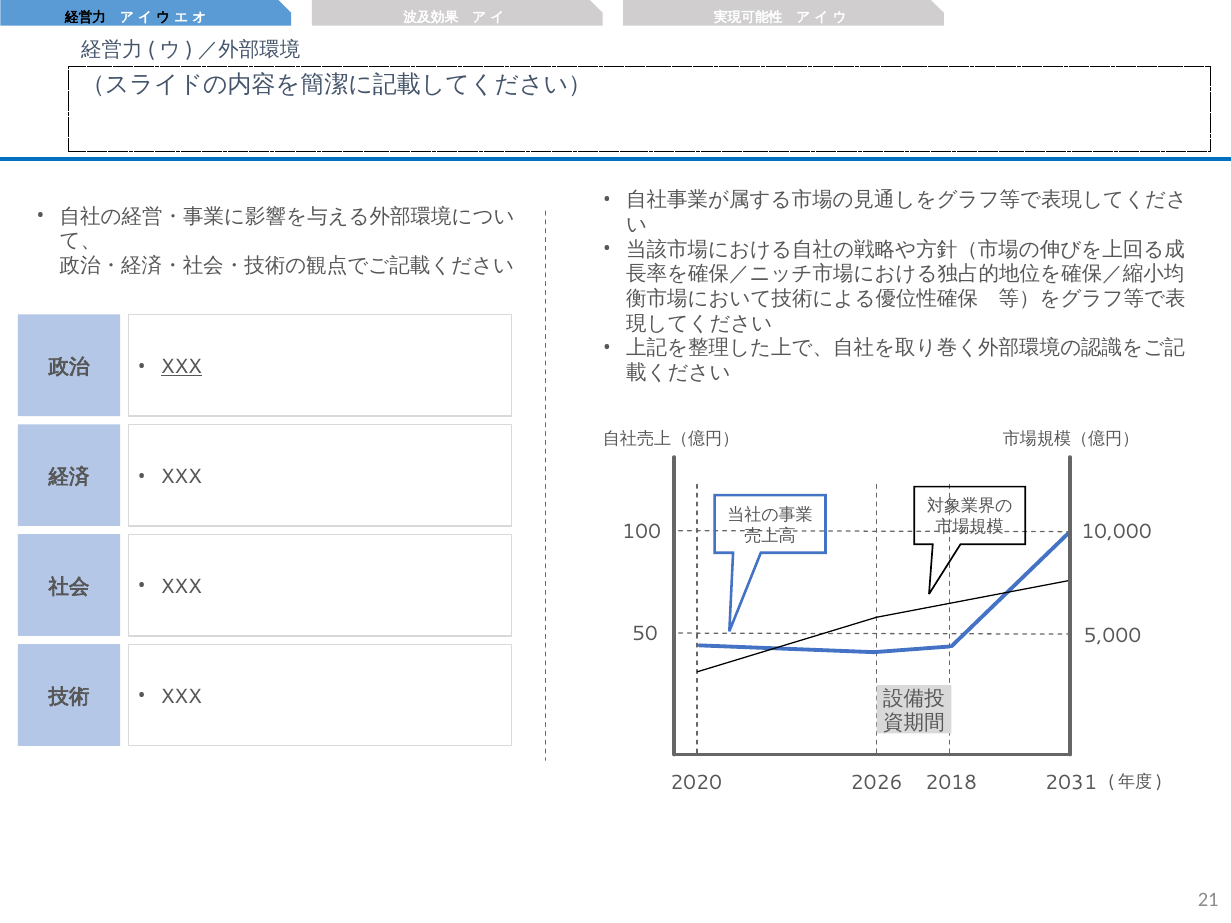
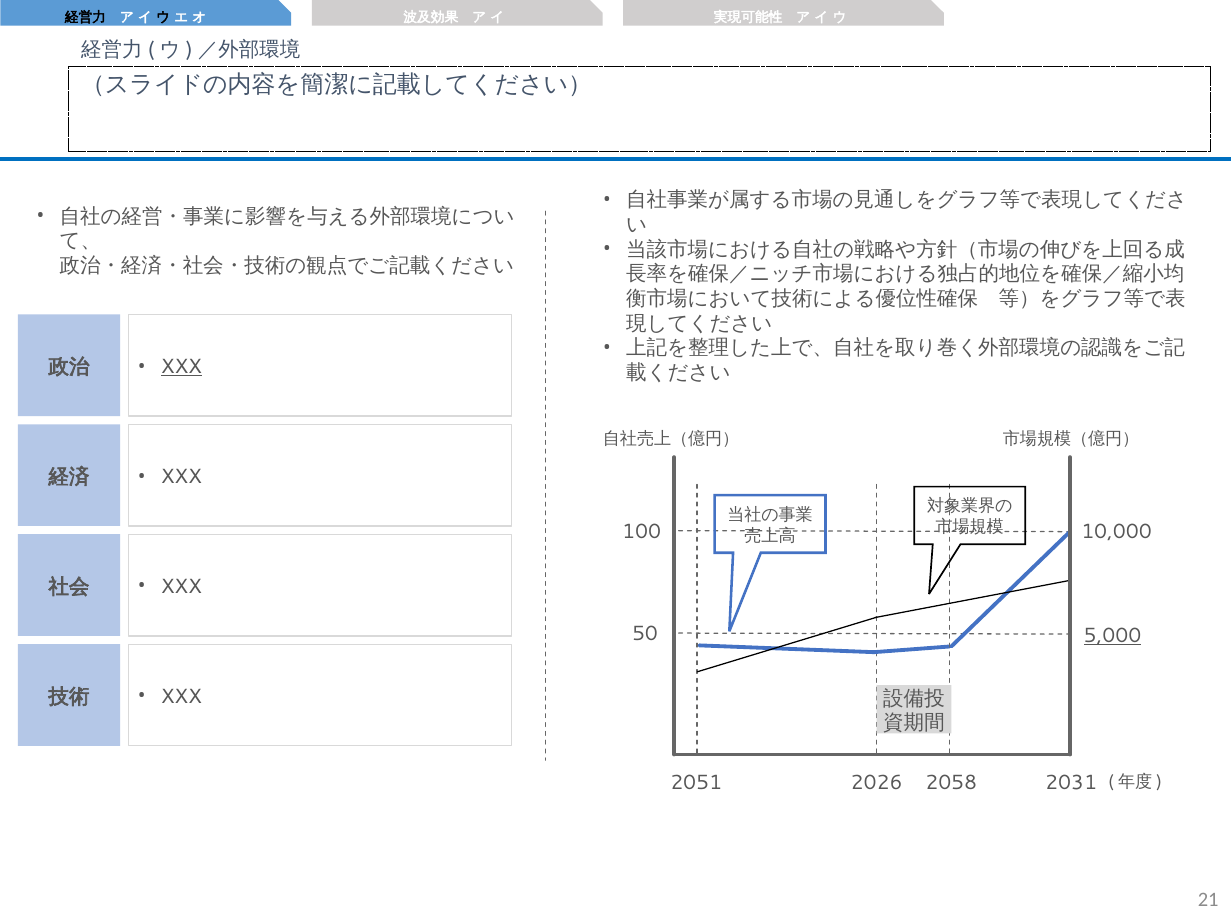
5,000 underline: none -> present
2020: 2020 -> 2051
2018: 2018 -> 2058
